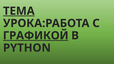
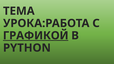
ТЕМА underline: present -> none
